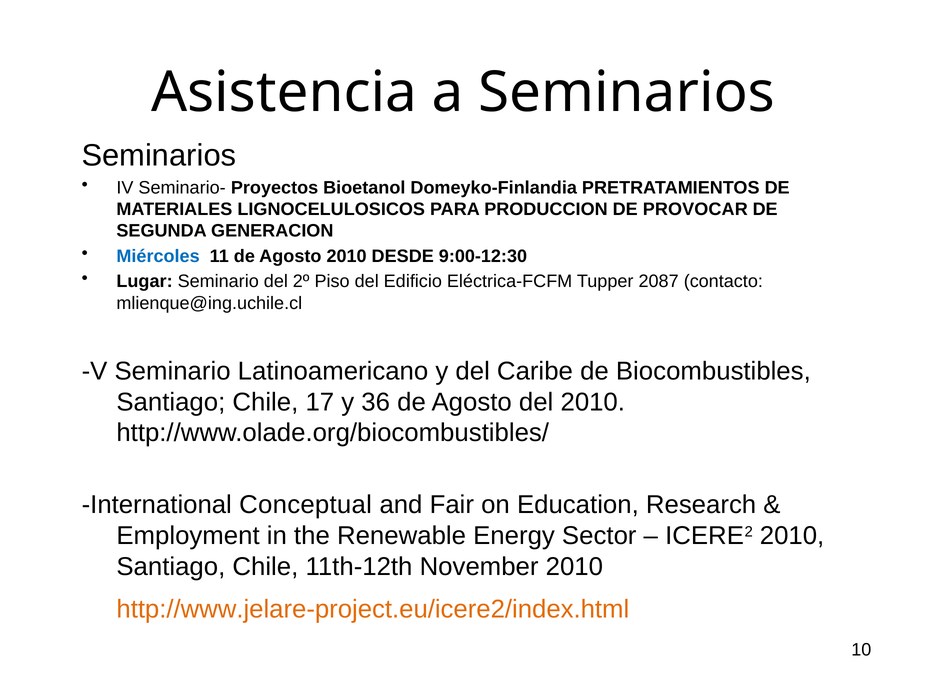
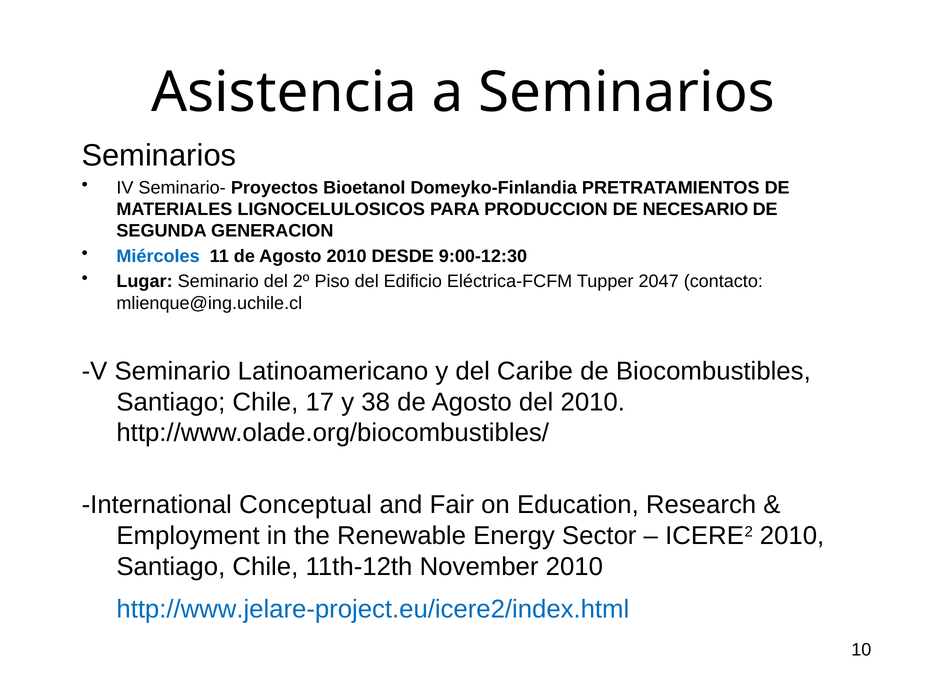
PROVOCAR: PROVOCAR -> NECESARIO
2087: 2087 -> 2047
36: 36 -> 38
http://www.jelare-project.eu/icere2/index.html colour: orange -> blue
